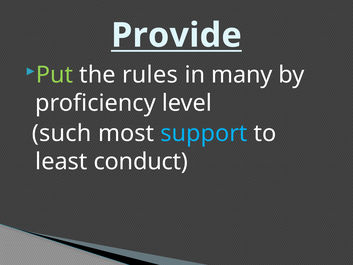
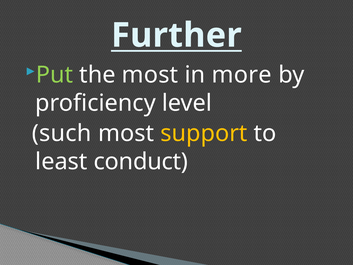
Provide: Provide -> Further
the rules: rules -> most
many: many -> more
support colour: light blue -> yellow
